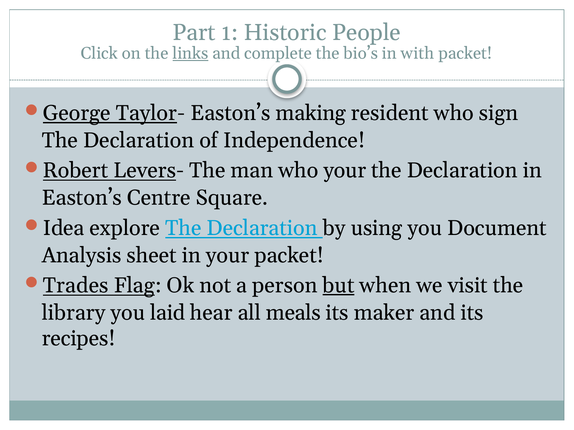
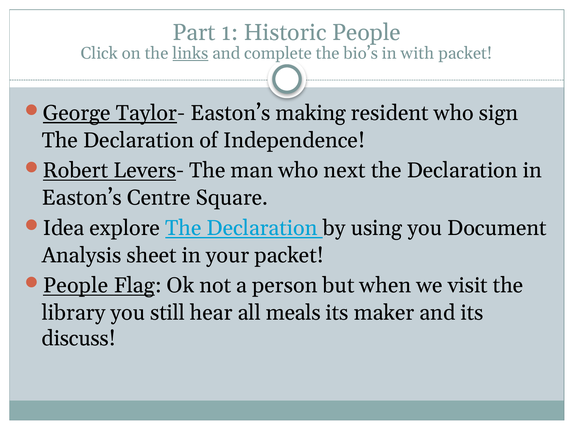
who your: your -> next
Trades at (76, 286): Trades -> People
but underline: present -> none
laid: laid -> still
recipes: recipes -> discuss
